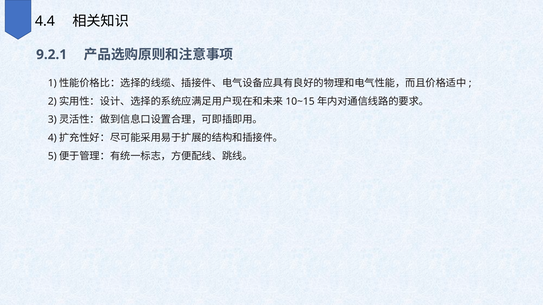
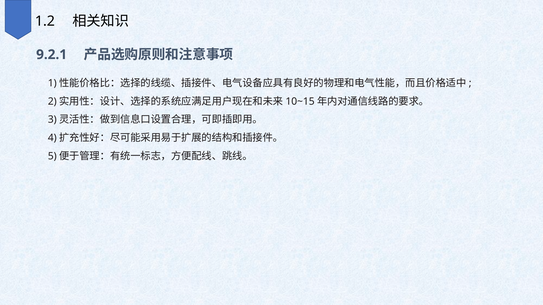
4.4: 4.4 -> 1.2
